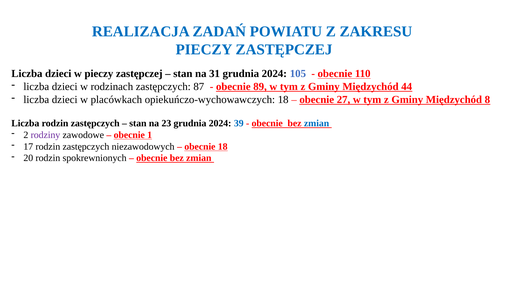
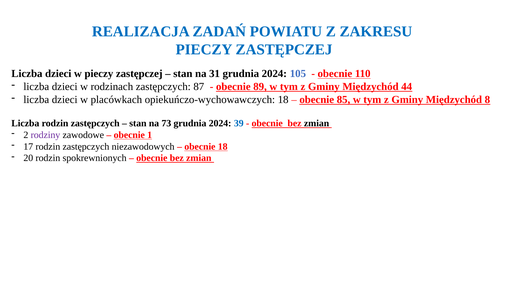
27: 27 -> 85
23: 23 -> 73
zmian at (317, 123) colour: blue -> black
